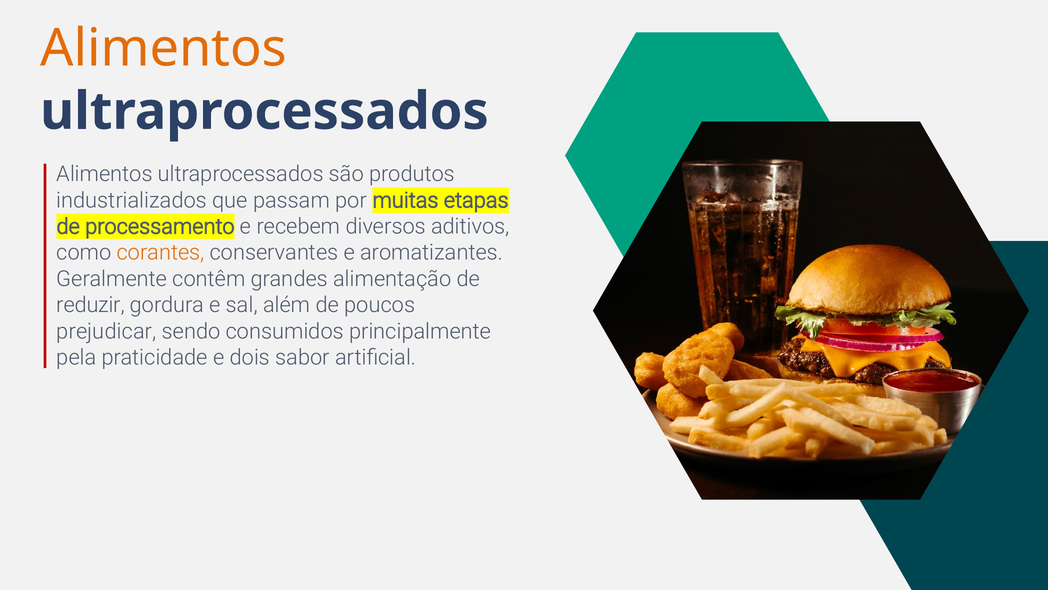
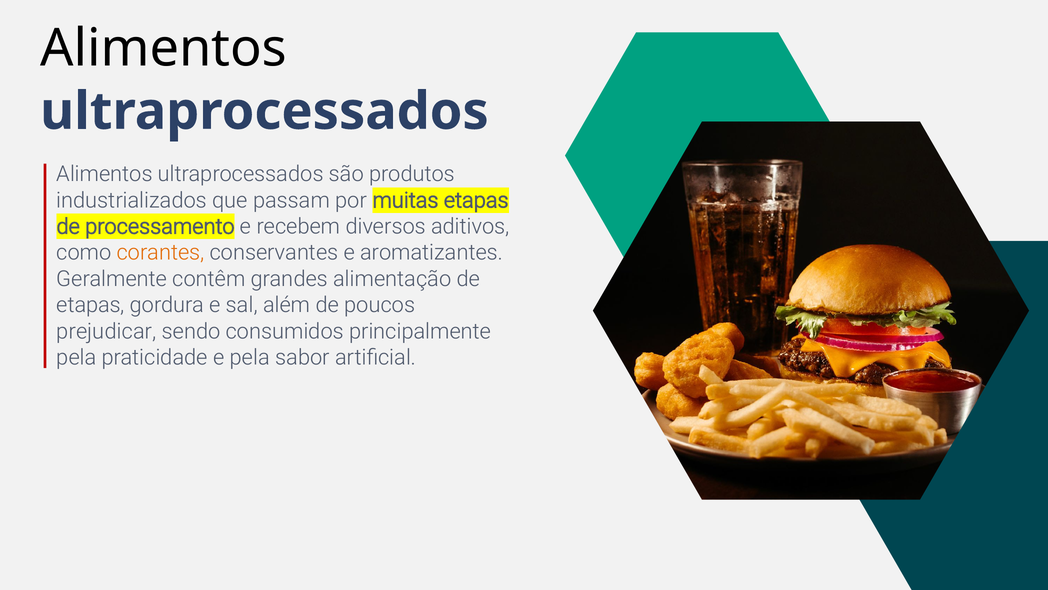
Alimentos at (164, 49) colour: orange -> black
reduzir at (91, 305): reduzir -> etapas
e dois: dois -> pela
